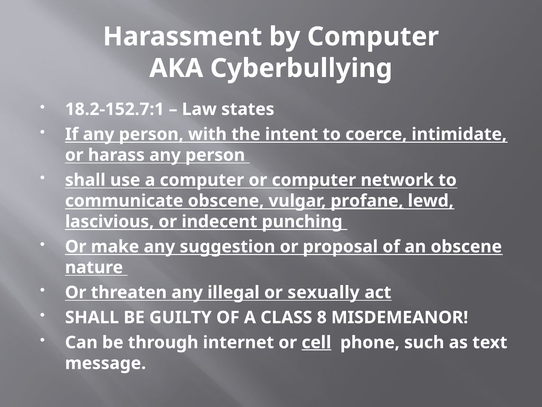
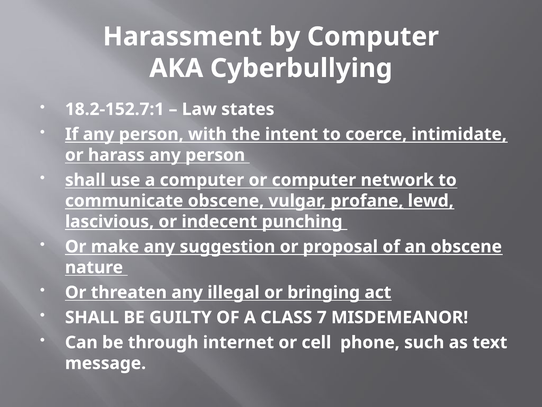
sexually: sexually -> bringing
8: 8 -> 7
cell underline: present -> none
